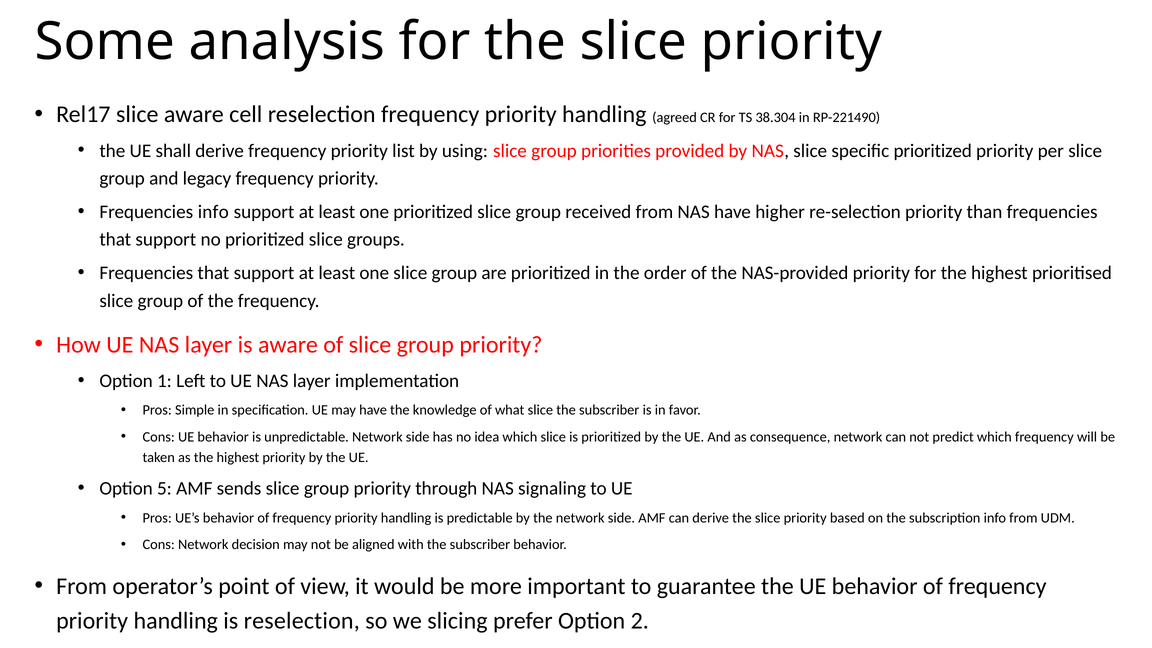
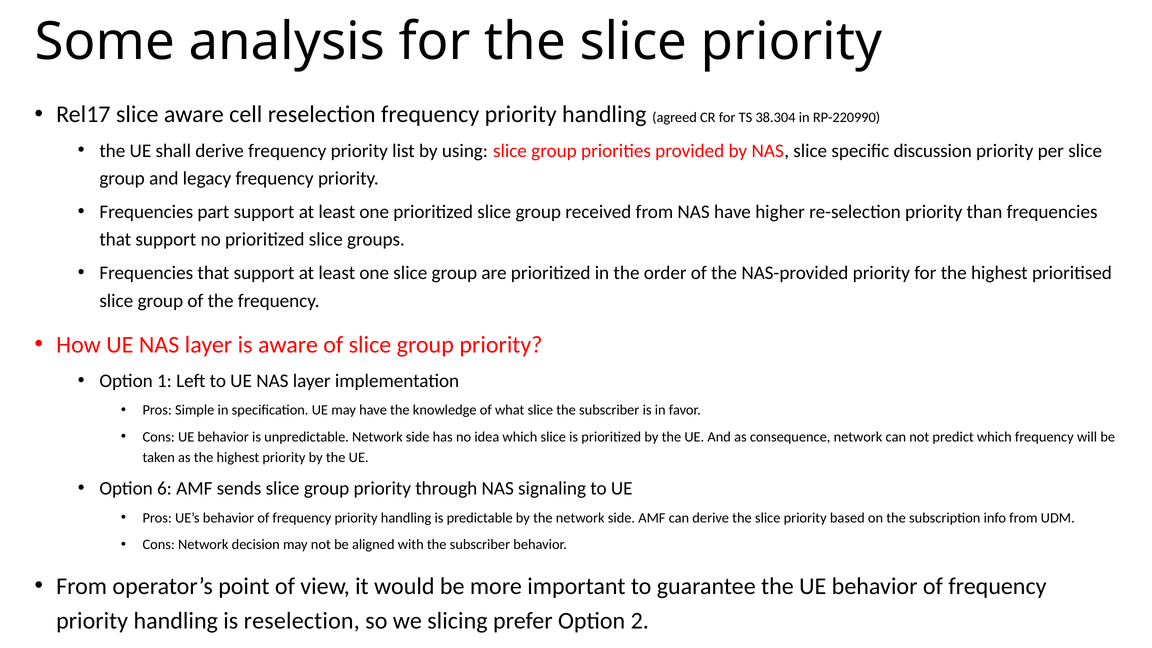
RP-221490: RP-221490 -> RP-220990
specific prioritized: prioritized -> discussion
Frequencies info: info -> part
5: 5 -> 6
